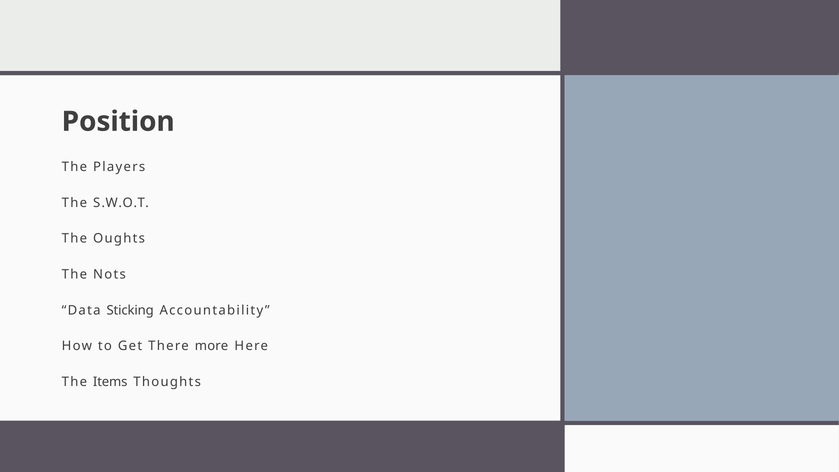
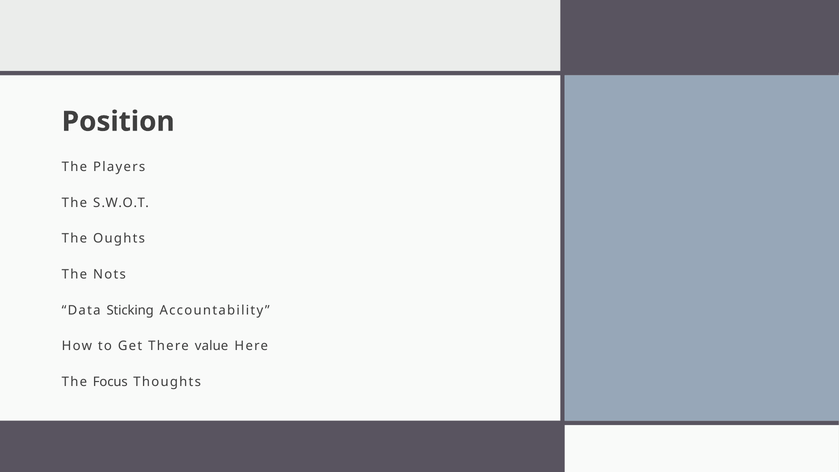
more: more -> value
Items: Items -> Focus
